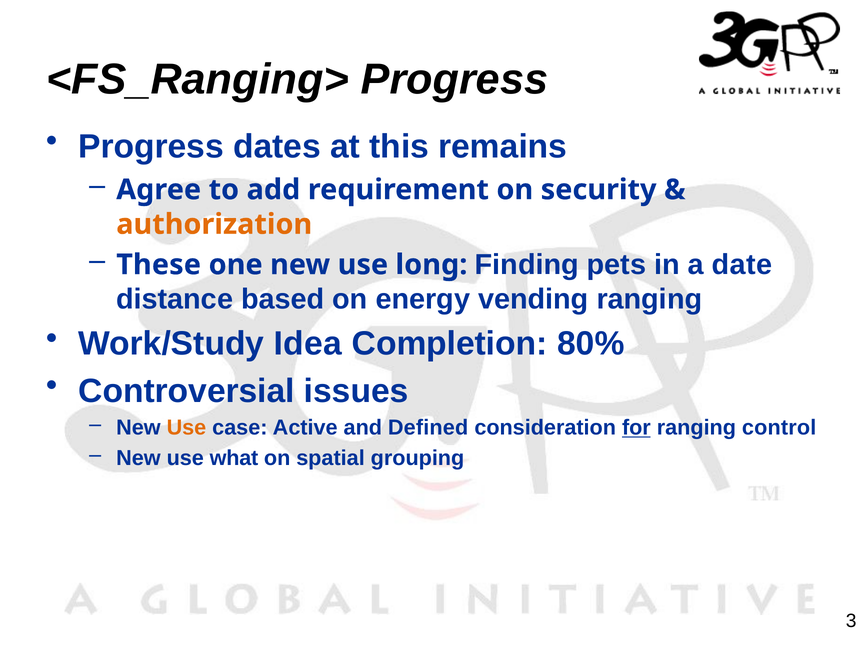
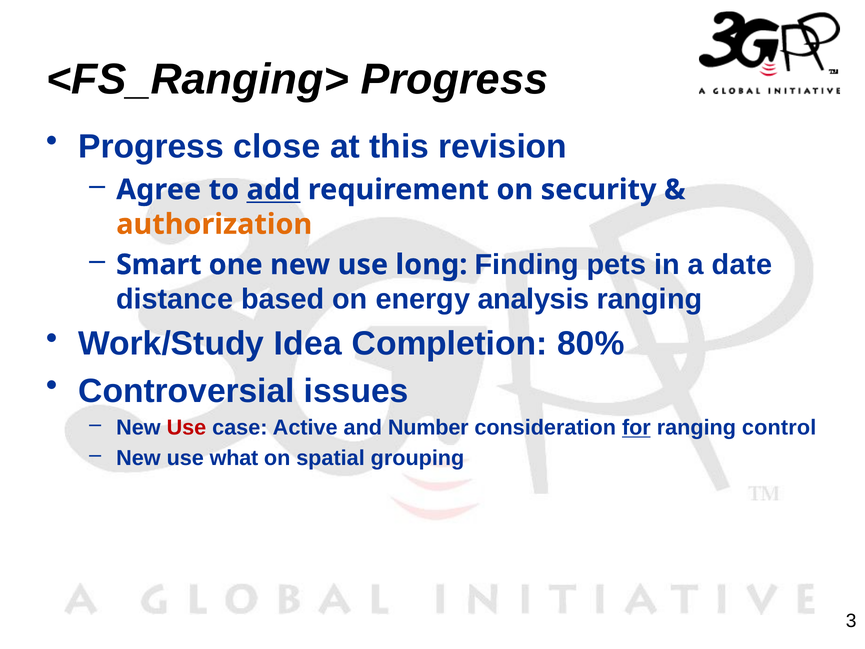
dates: dates -> close
remains: remains -> revision
add underline: none -> present
These: These -> Smart
vending: vending -> analysis
Use at (186, 428) colour: orange -> red
Defined: Defined -> Number
